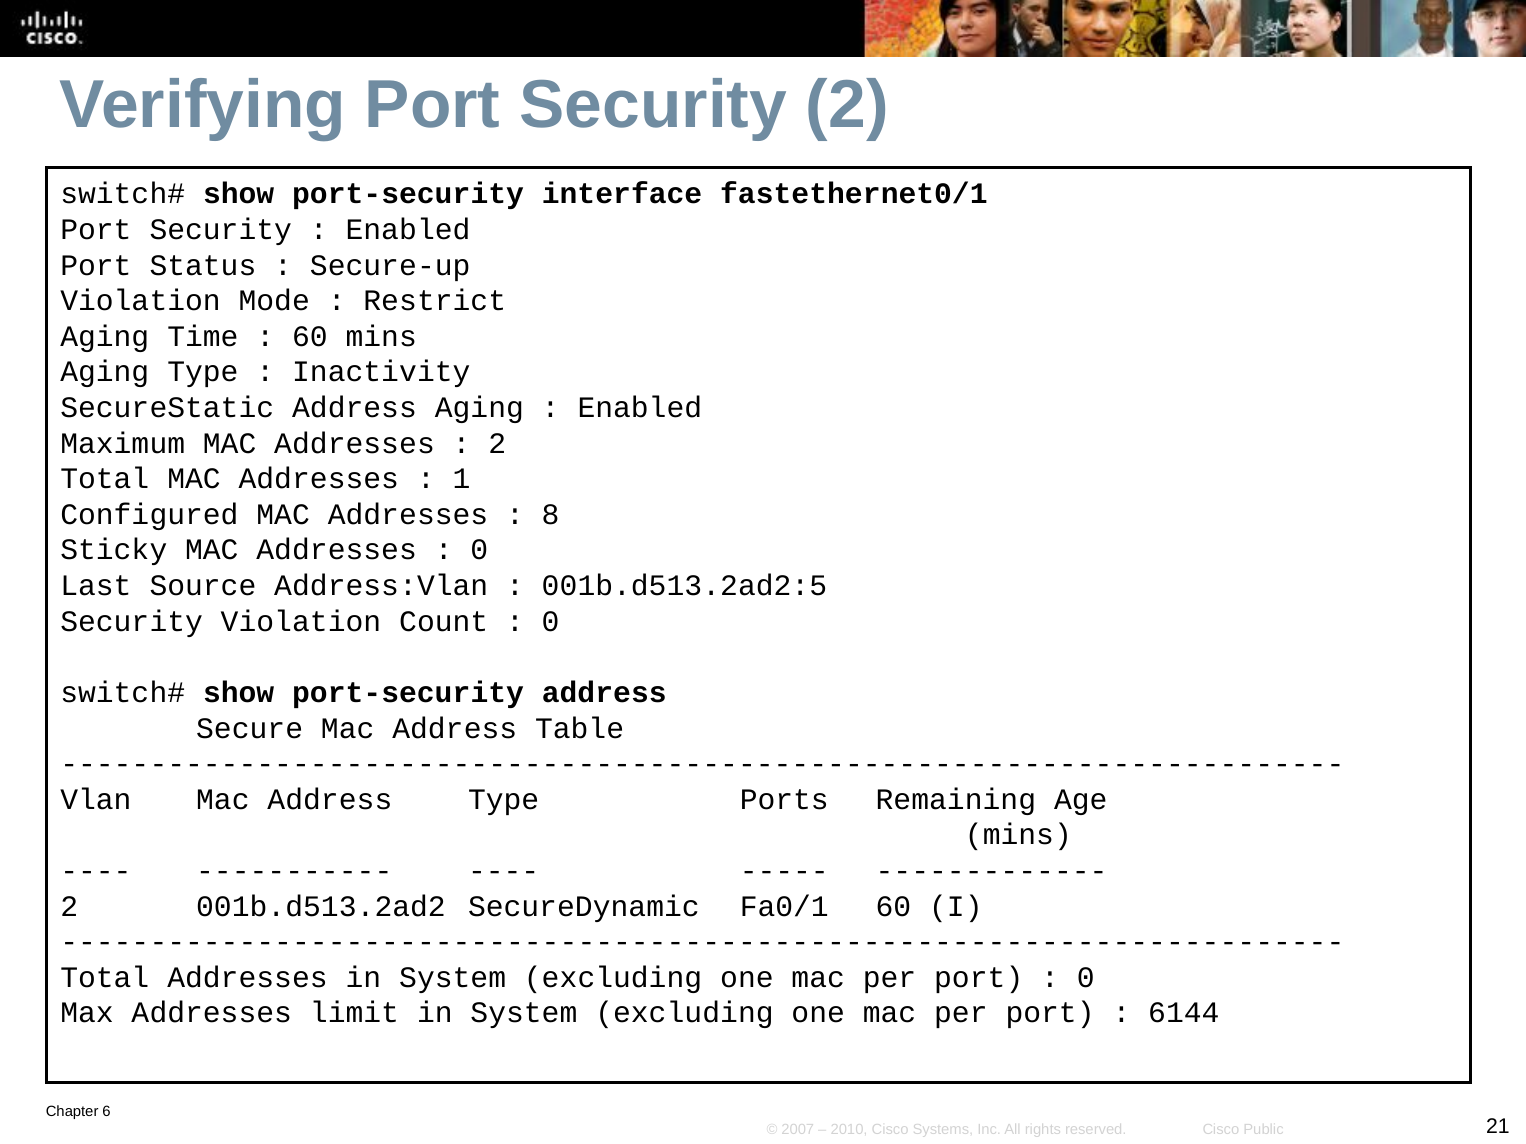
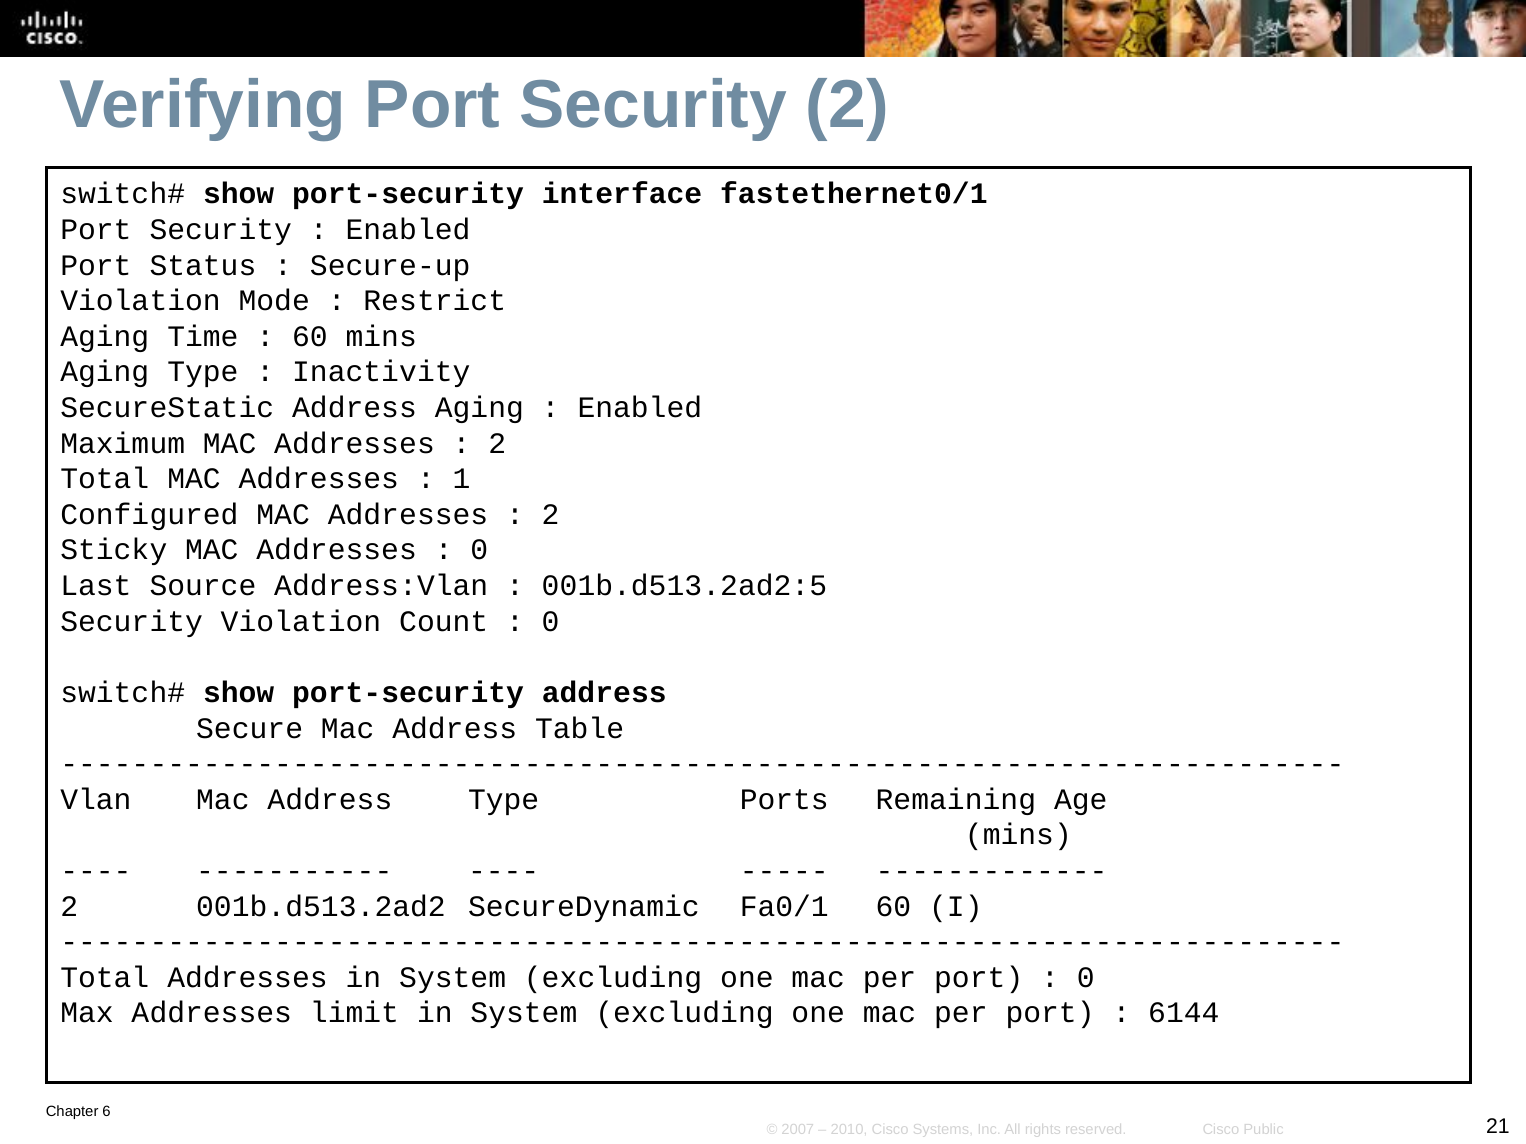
8 at (551, 515): 8 -> 2
